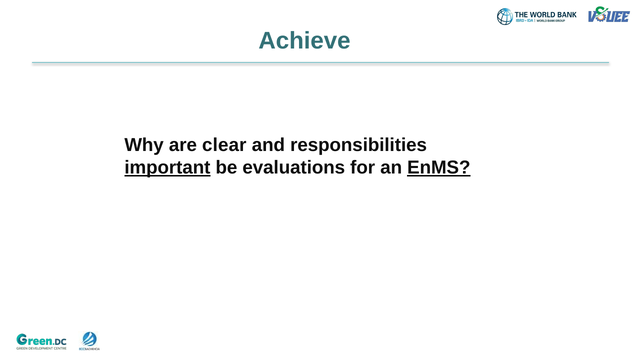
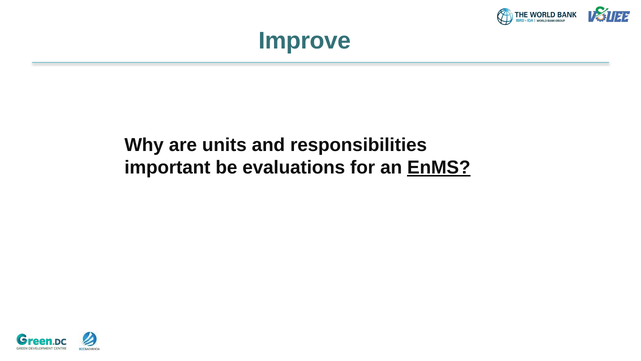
Achieve: Achieve -> Improve
clear: clear -> units
important underline: present -> none
